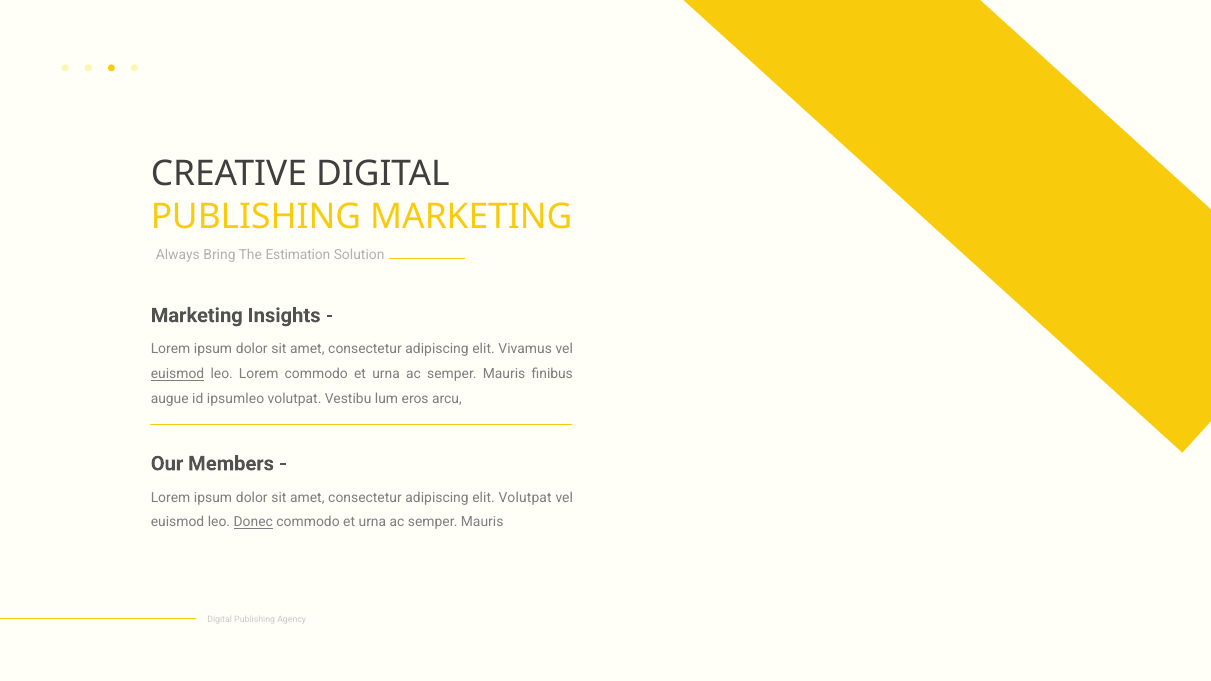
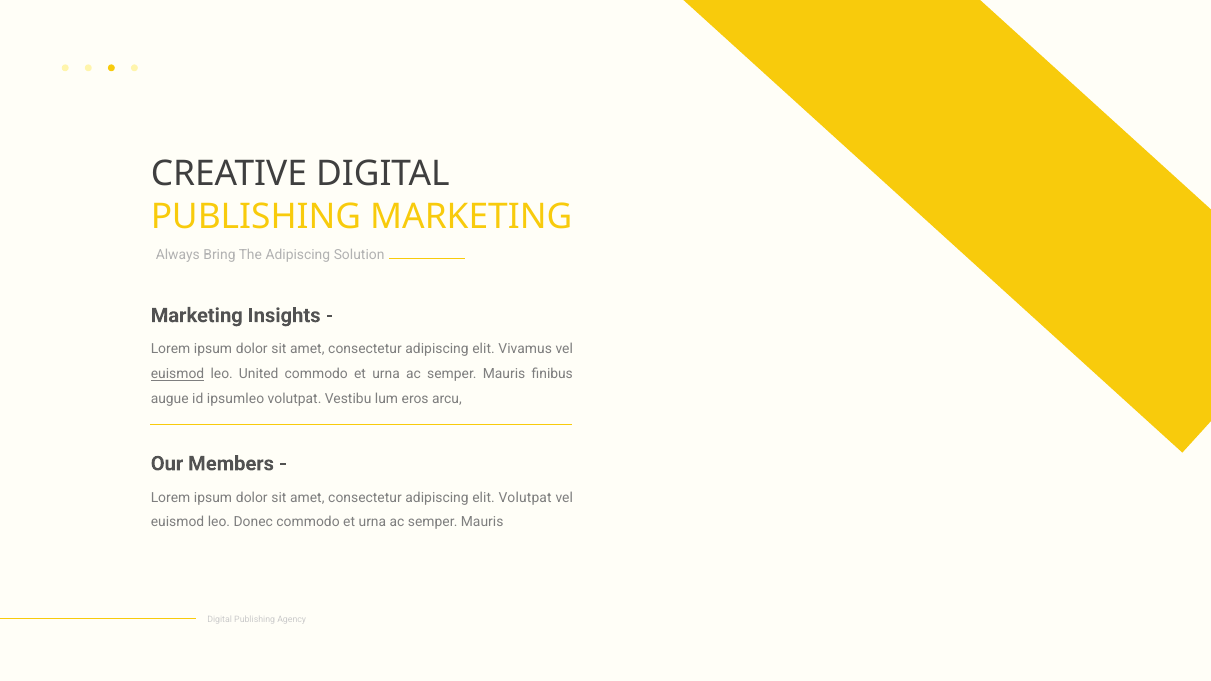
The Estimation: Estimation -> Adipiscing
leo Lorem: Lorem -> United
Donec underline: present -> none
